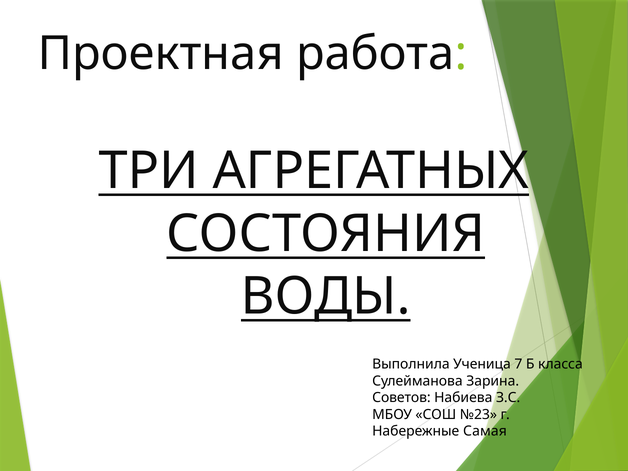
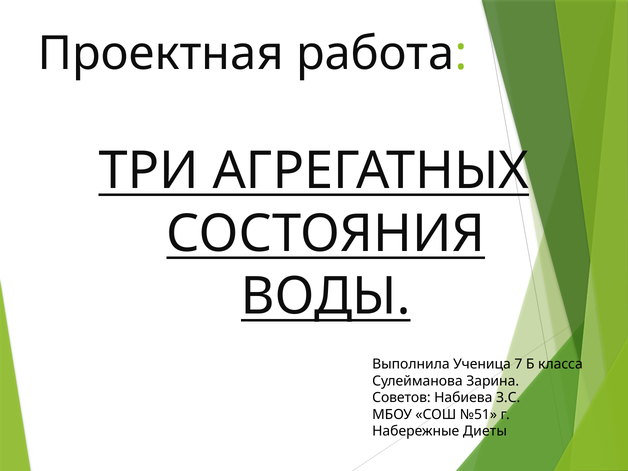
№23: №23 -> №51
Самая: Самая -> Диеты
